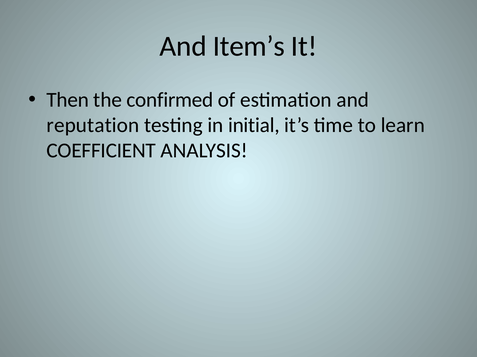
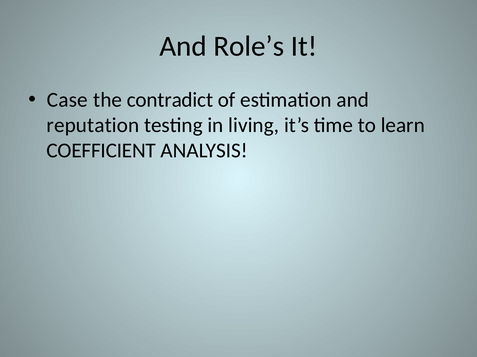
Item’s: Item’s -> Role’s
Then: Then -> Case
confirmed: confirmed -> contradict
initial: initial -> living
